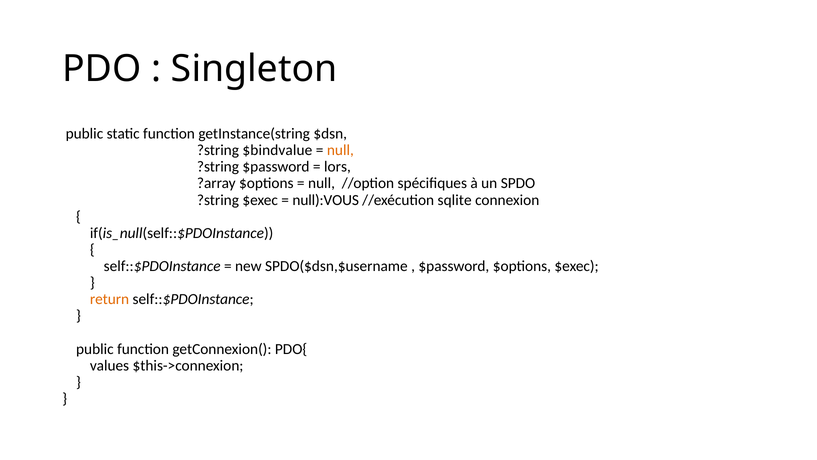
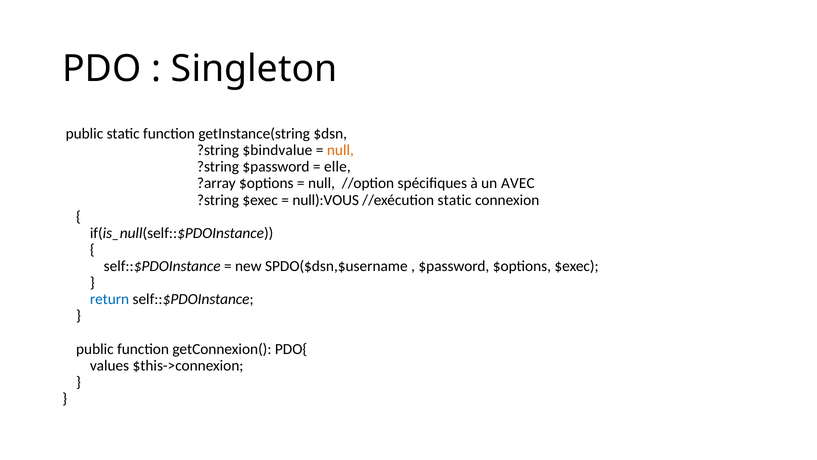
lors: lors -> elle
SPDO: SPDO -> AVEC
//exécution sqlite: sqlite -> static
return colour: orange -> blue
